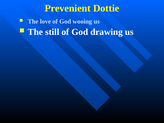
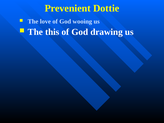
still: still -> this
